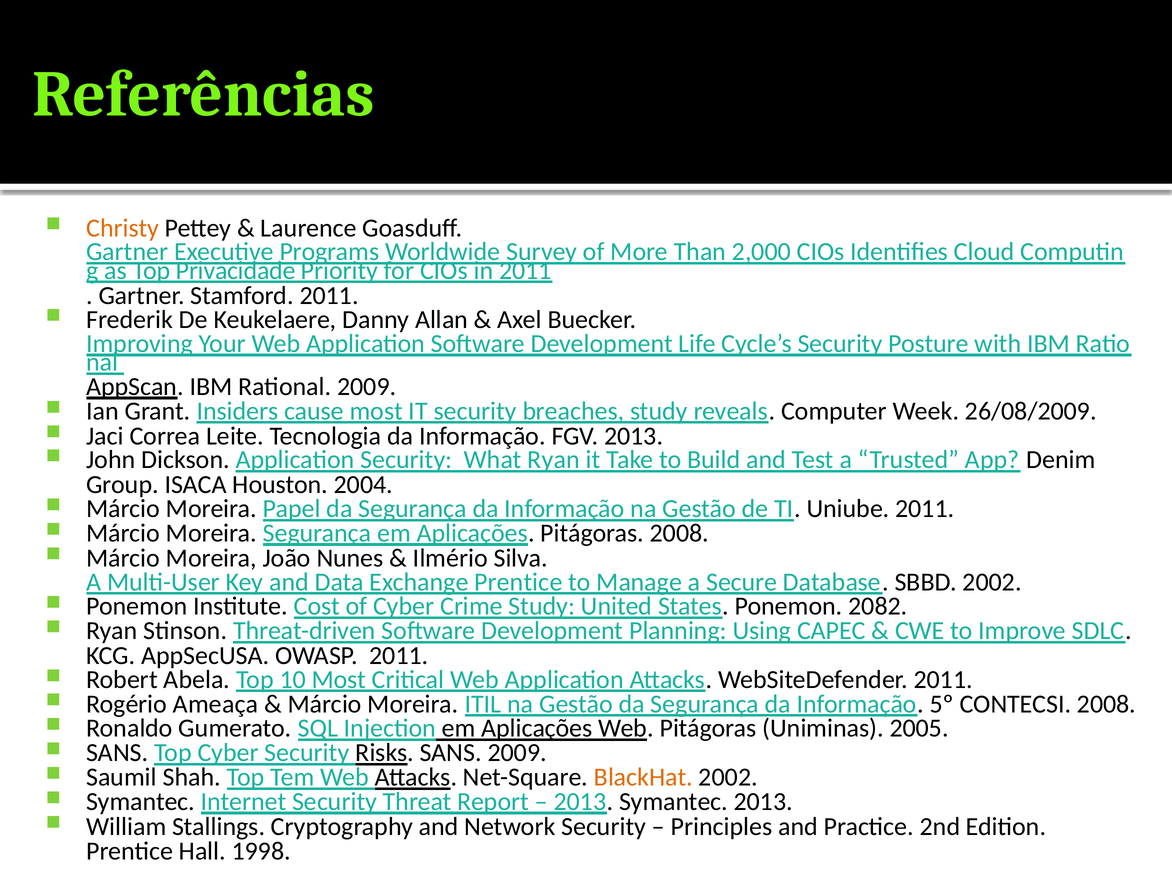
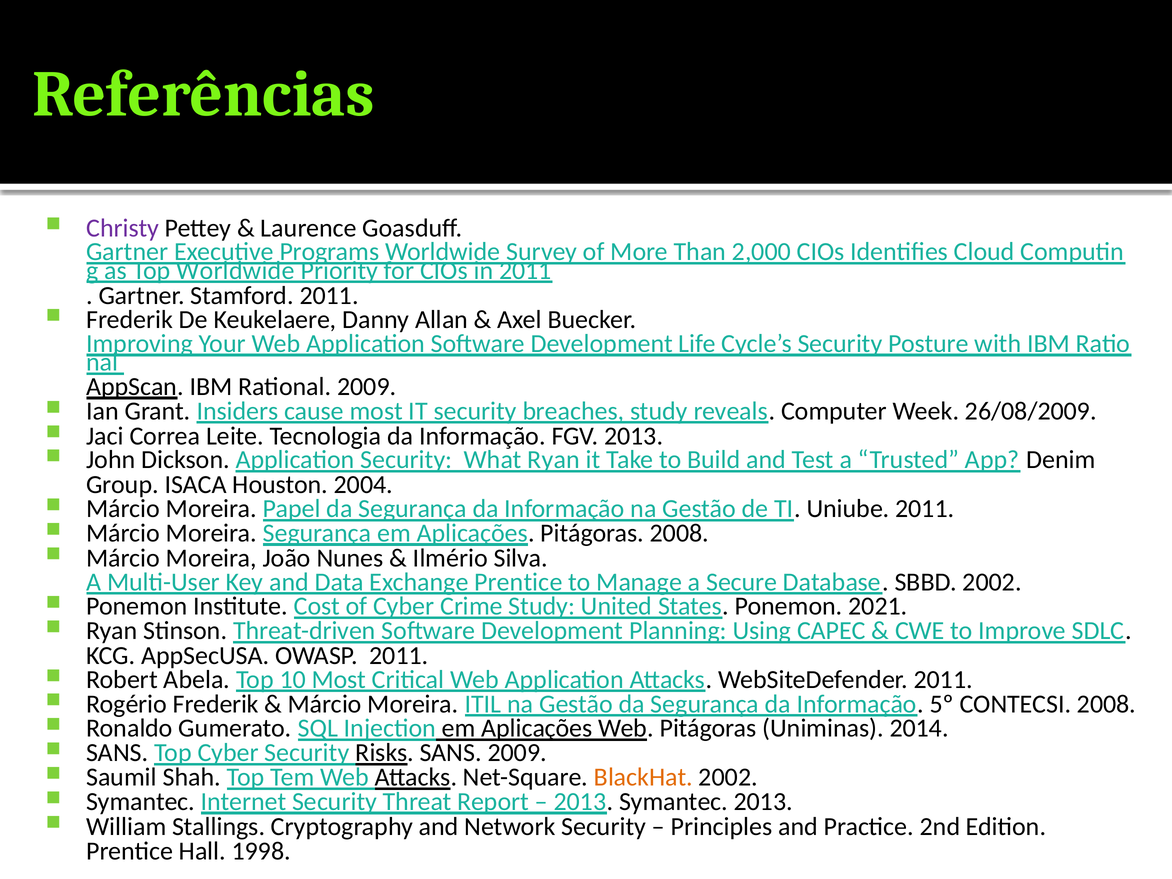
Christy colour: orange -> purple
Top Privacidade: Privacidade -> Worldwide
2082: 2082 -> 2021
Rogério Ameaça: Ameaça -> Frederik
2005: 2005 -> 2014
